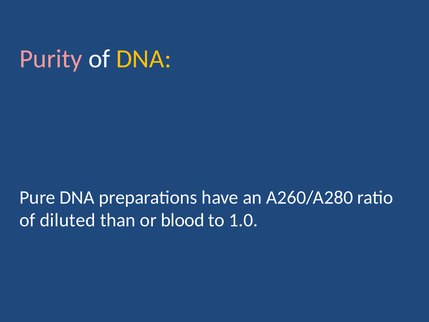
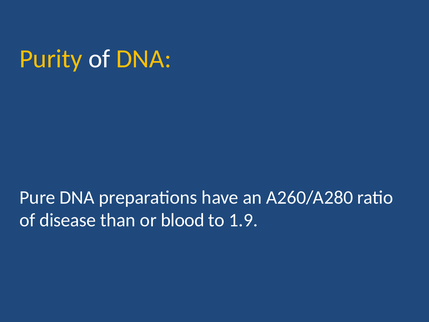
Purity colour: pink -> yellow
diluted: diluted -> disease
1.0: 1.0 -> 1.9
